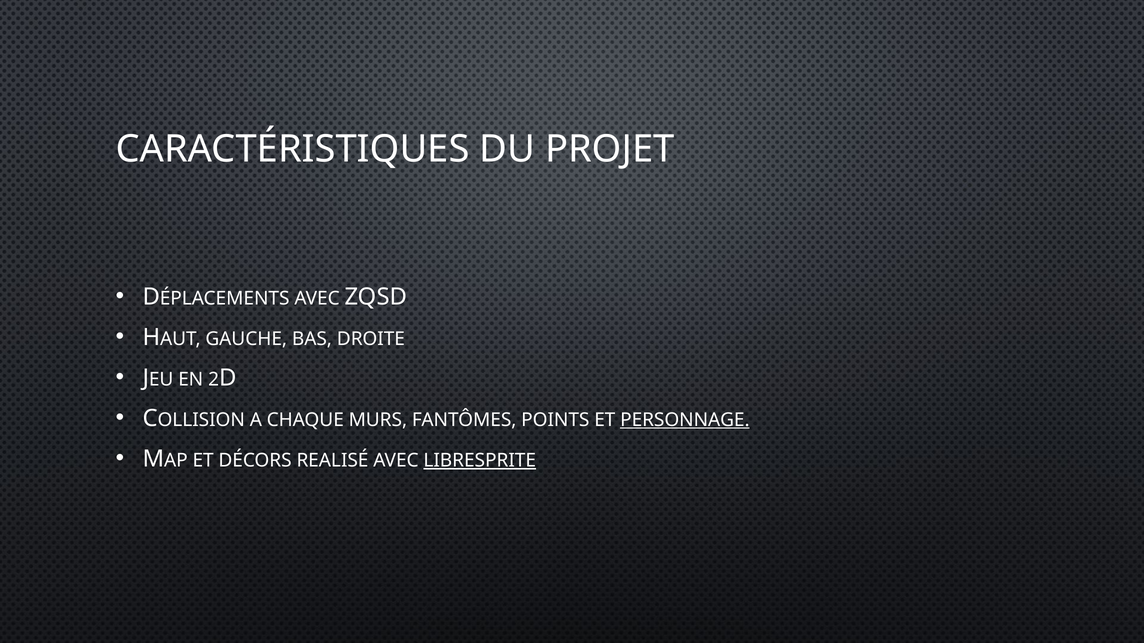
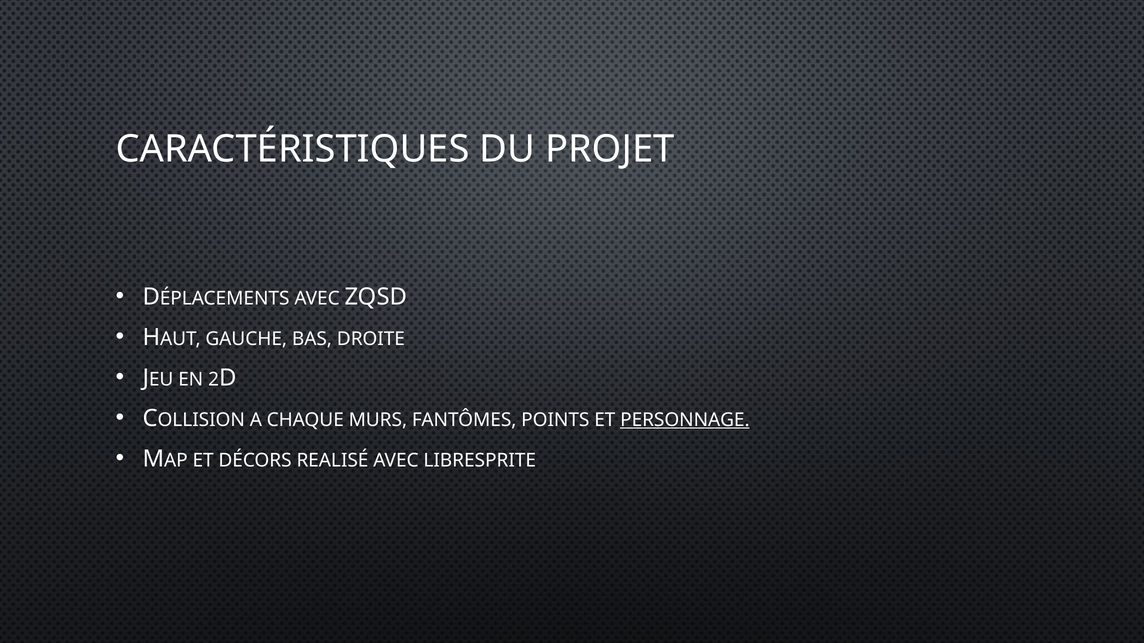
LIBRESPRITE underline: present -> none
